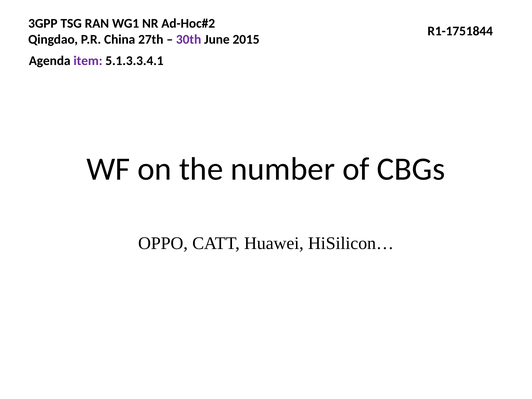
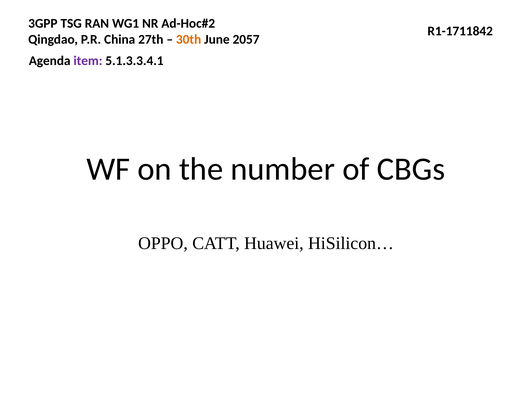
R1-1751844: R1-1751844 -> R1-1711842
30th colour: purple -> orange
2015: 2015 -> 2057
